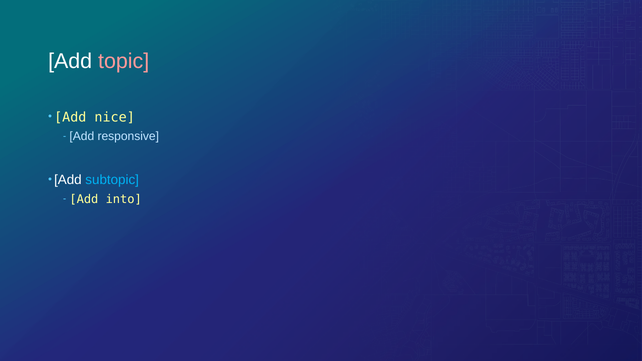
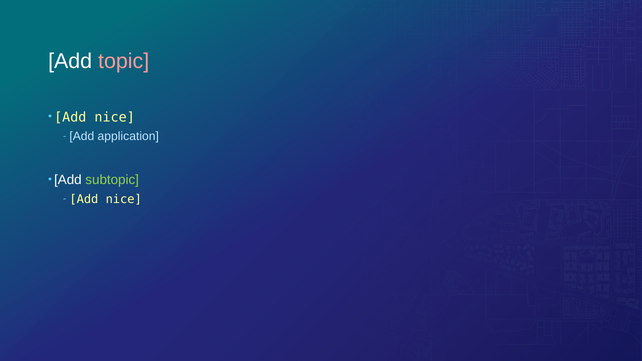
responsive: responsive -> application
subtopic colour: light blue -> light green
Add into: into -> nice
